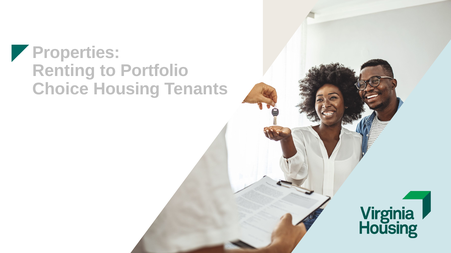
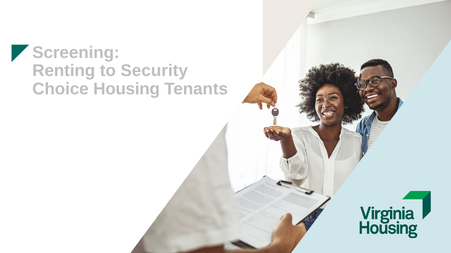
Properties: Properties -> Screening
Portfolio: Portfolio -> Security
